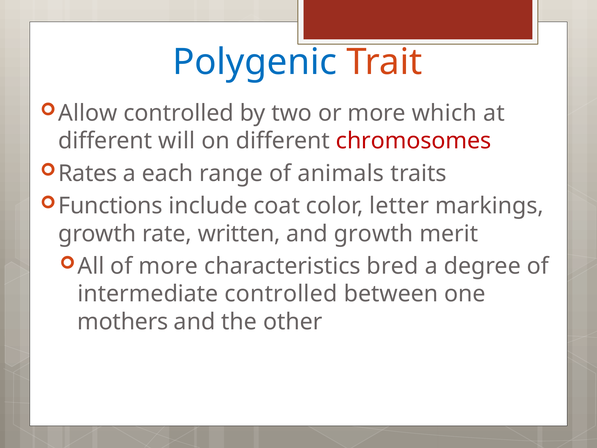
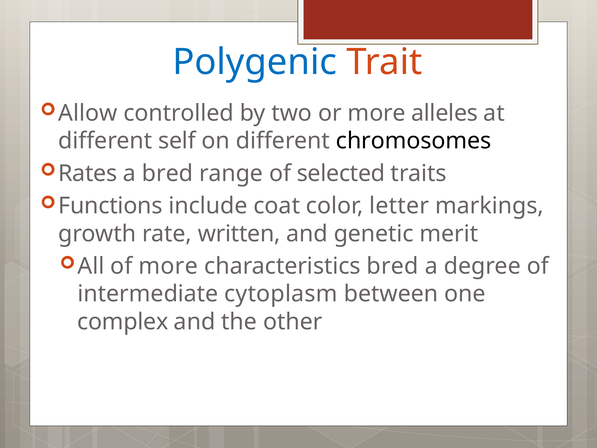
which: which -> alleles
will: will -> self
chromosomes colour: red -> black
a each: each -> bred
animals: animals -> selected
and growth: growth -> genetic
intermediate controlled: controlled -> cytoplasm
mothers: mothers -> complex
